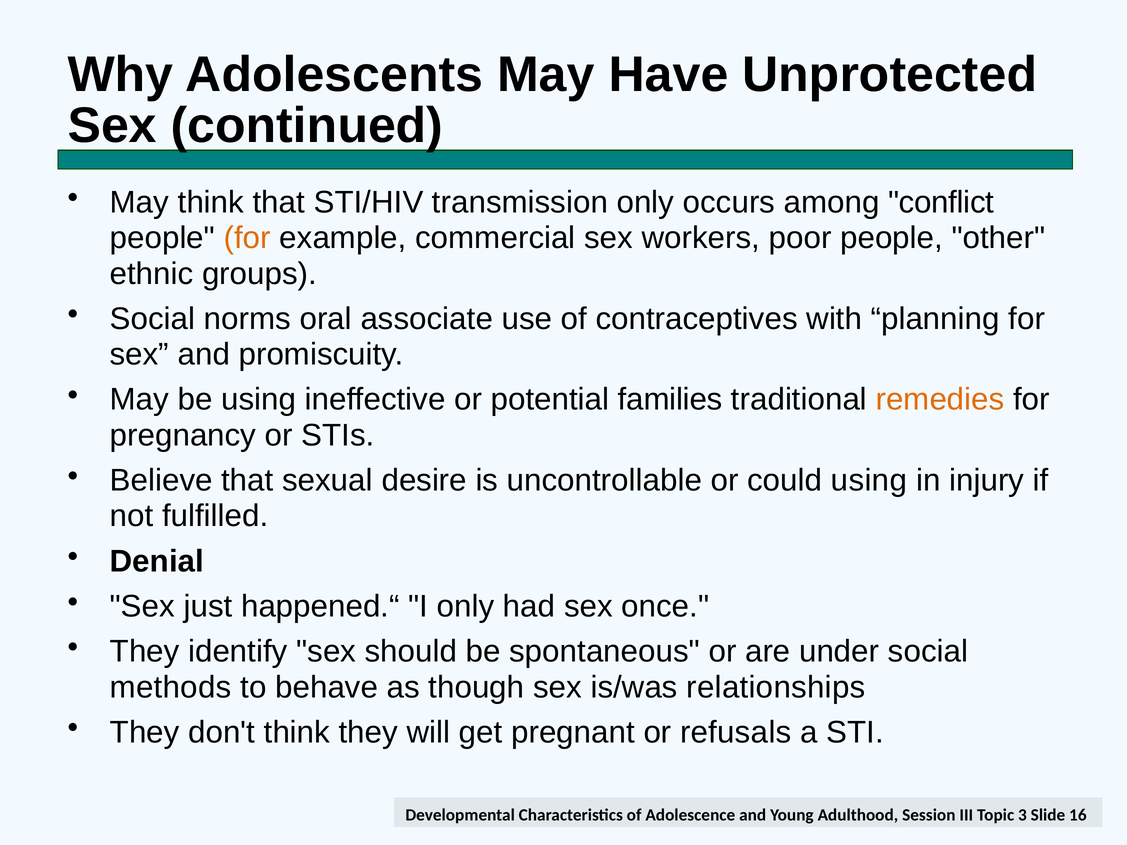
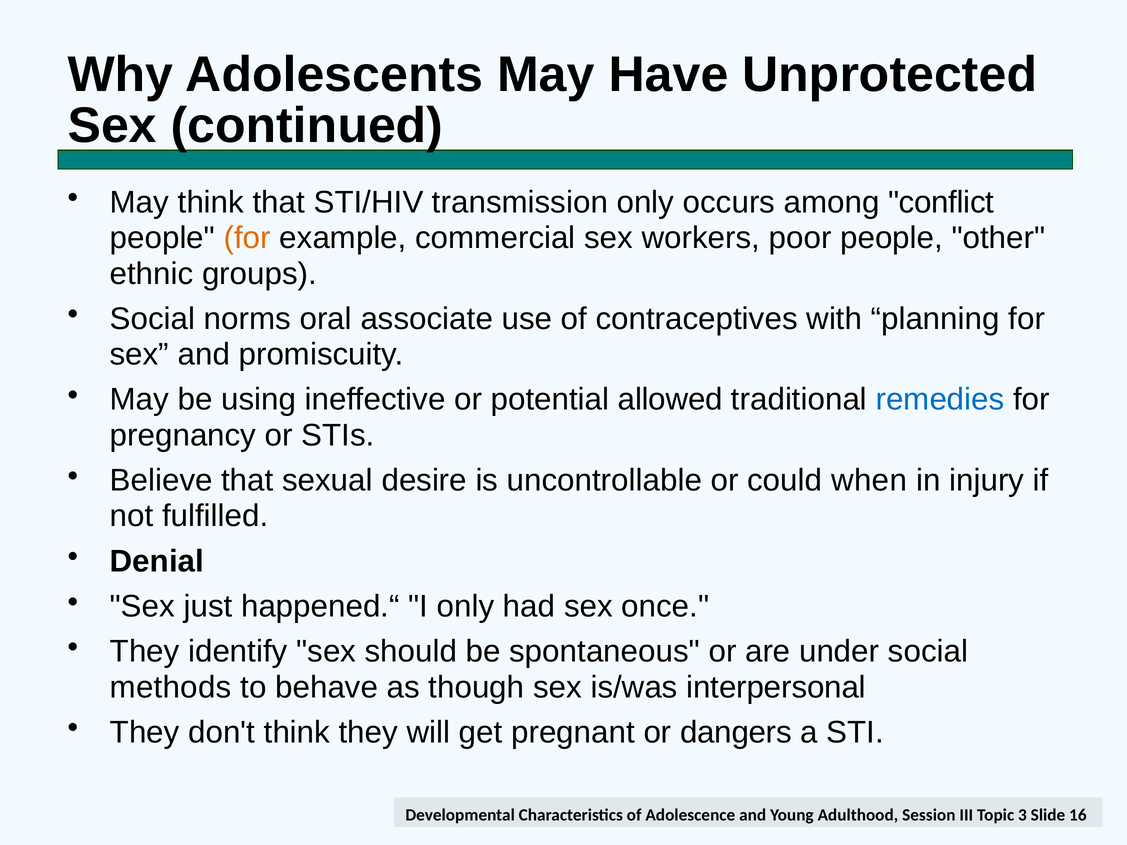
families: families -> allowed
remedies colour: orange -> blue
could using: using -> when
relationships: relationships -> interpersonal
refusals: refusals -> dangers
